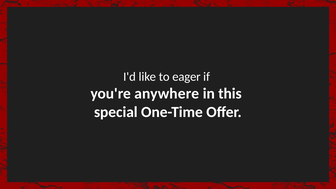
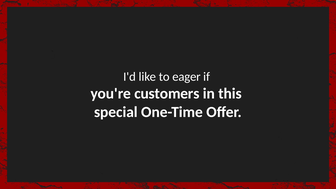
anywhere: anywhere -> customers
